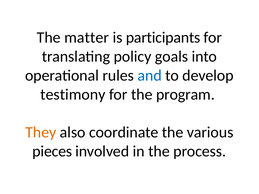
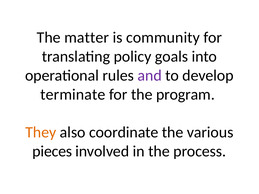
participants: participants -> community
and colour: blue -> purple
testimony: testimony -> terminate
